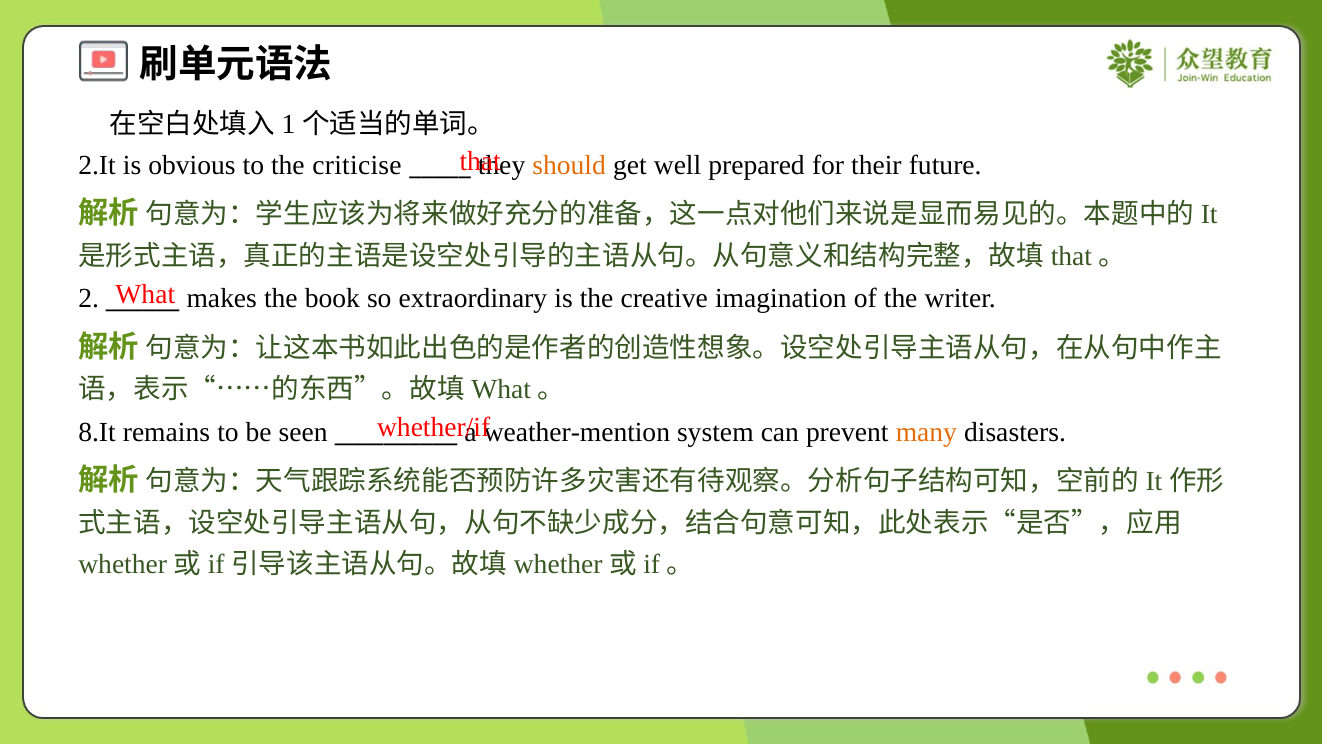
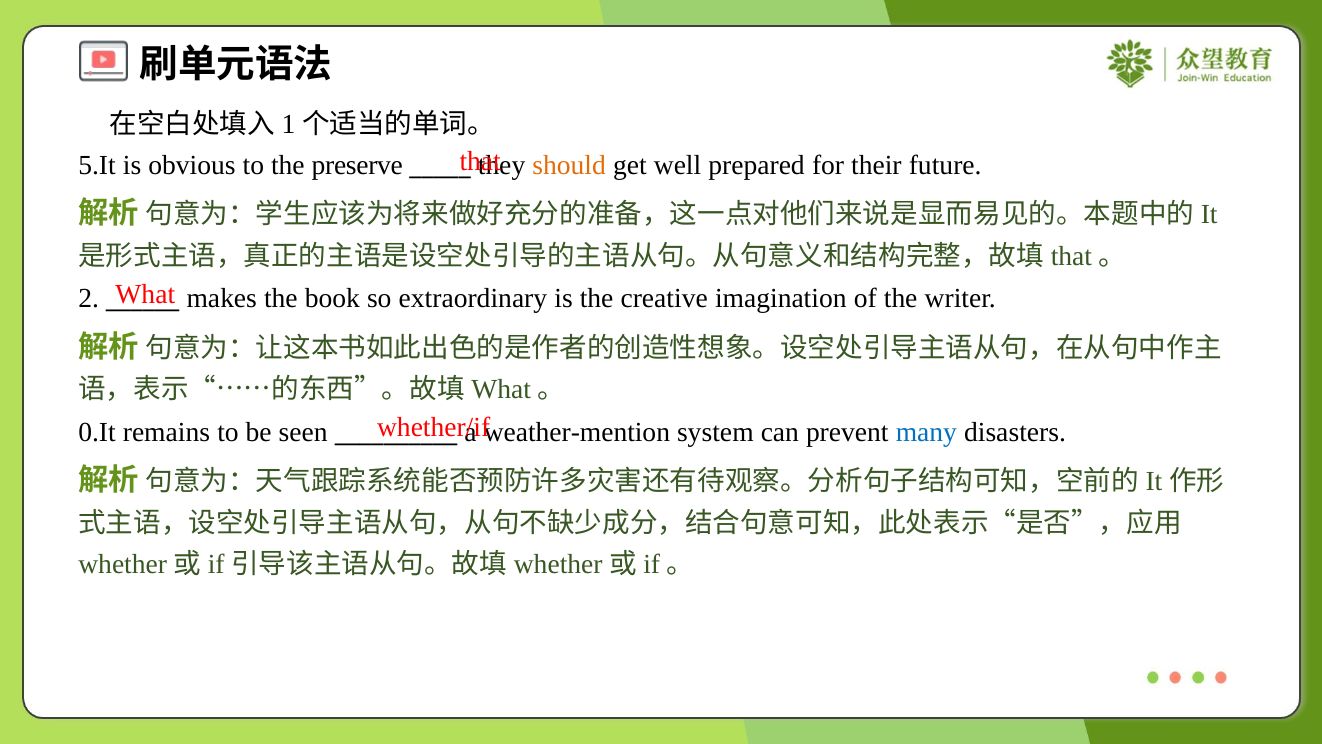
2.It: 2.It -> 5.It
criticise: criticise -> preserve
8.It: 8.It -> 0.It
many colour: orange -> blue
